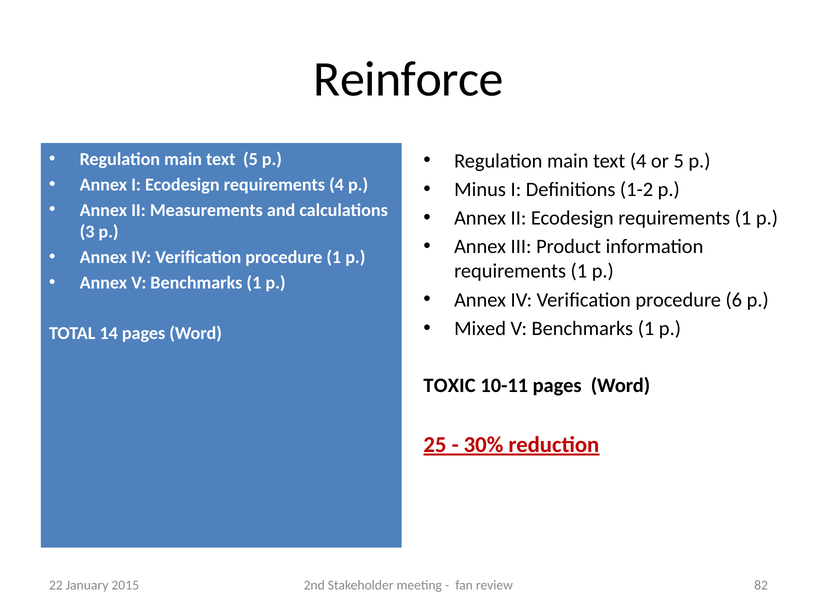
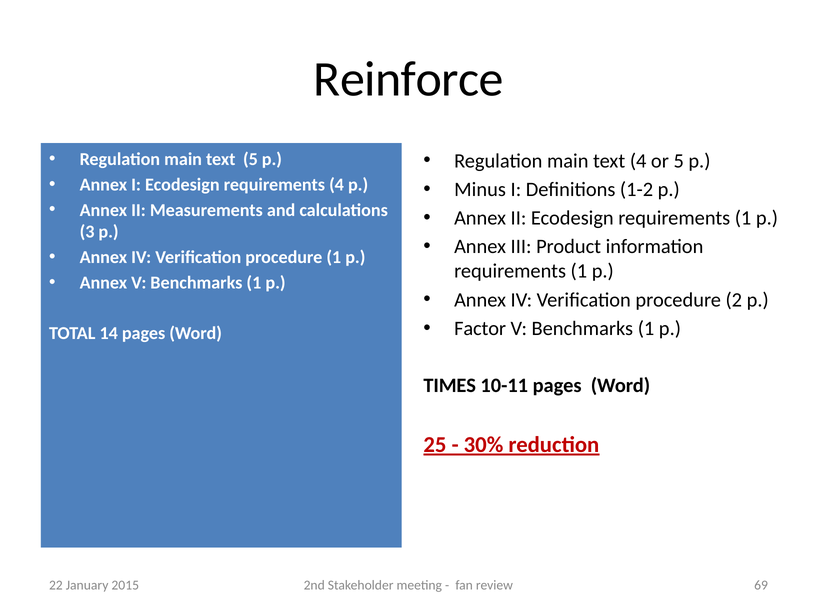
6: 6 -> 2
Mixed: Mixed -> Factor
TOXIC: TOXIC -> TIMES
82: 82 -> 69
